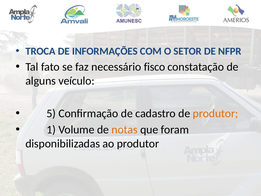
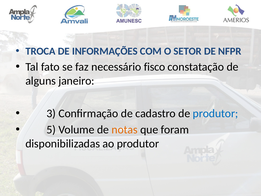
veículo: veículo -> janeiro
5: 5 -> 3
produtor at (215, 113) colour: orange -> blue
1: 1 -> 5
